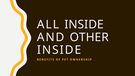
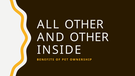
ALL INSIDE: INSIDE -> OTHER
